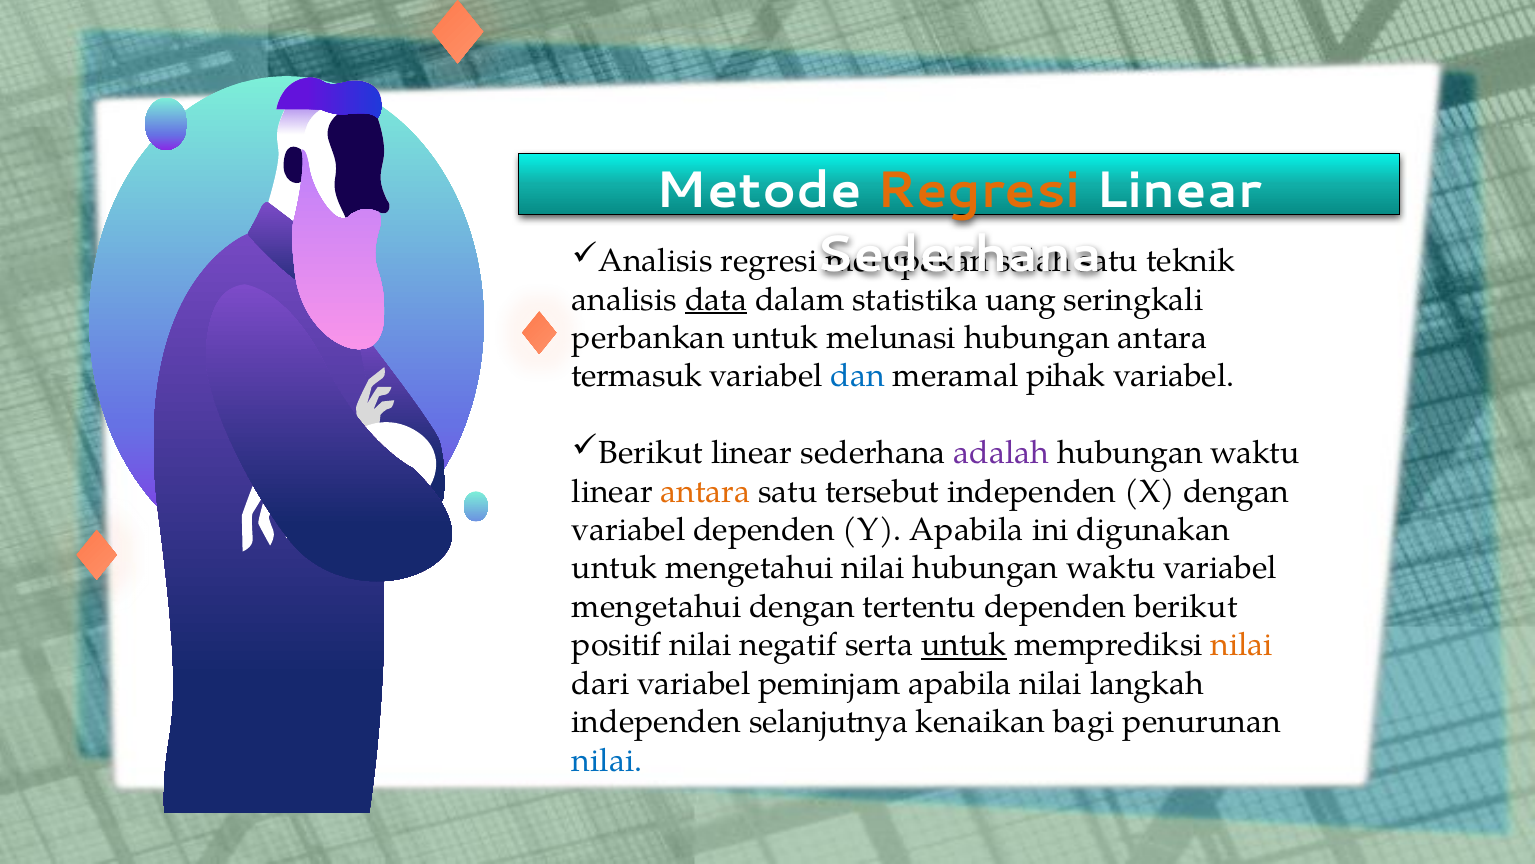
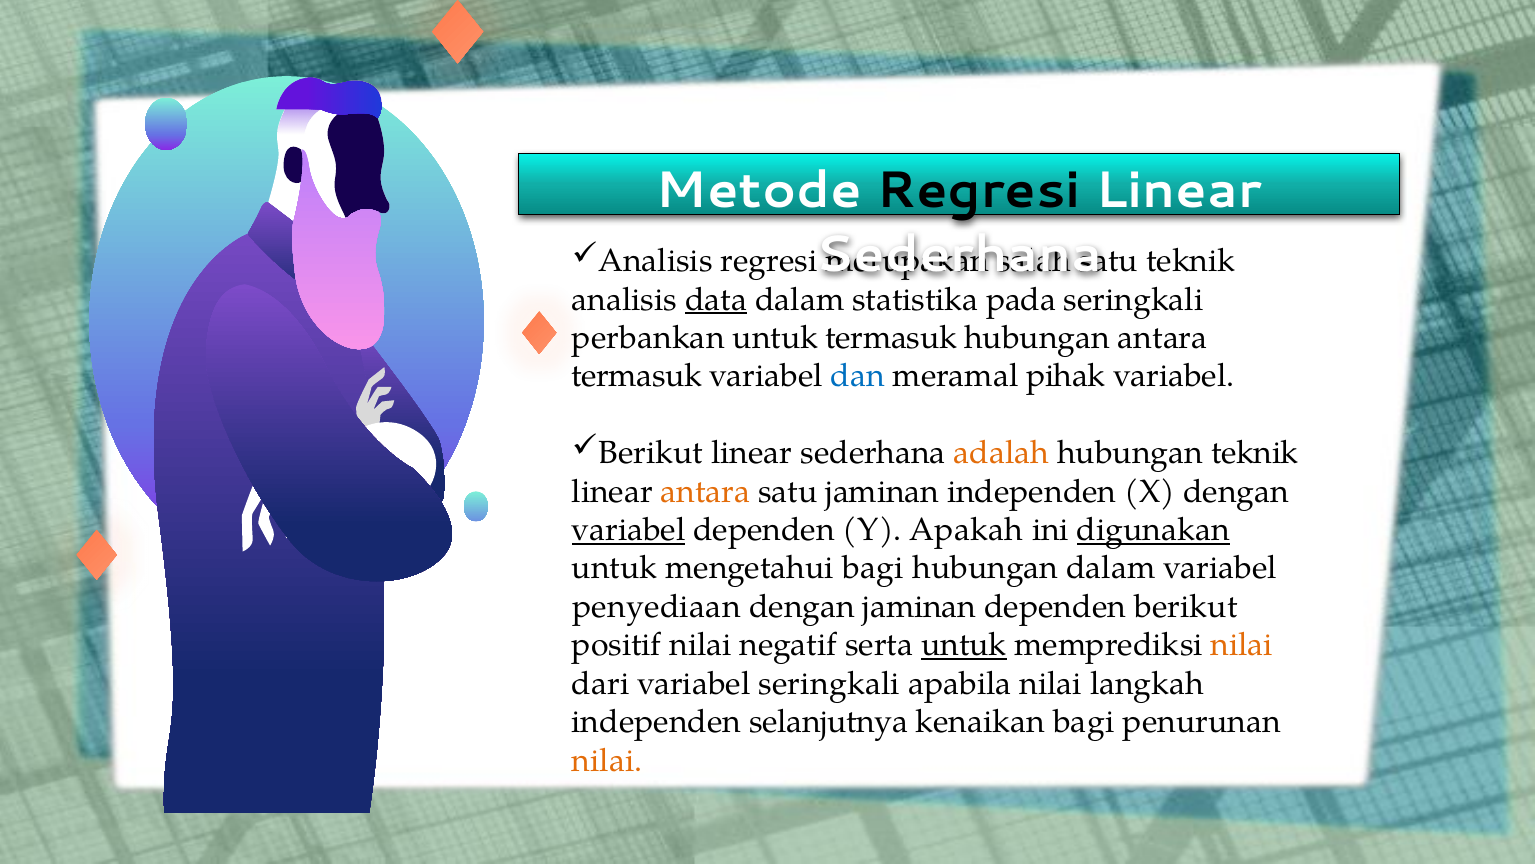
Regresi at (979, 191) colour: orange -> black
uang: uang -> pada
untuk melunasi: melunasi -> termasuk
adalah colour: purple -> orange
waktu at (1255, 453): waktu -> teknik
satu tersebut: tersebut -> jaminan
variabel at (629, 530) underline: none -> present
Y Apabila: Apabila -> Apakah
digunakan underline: none -> present
mengetahui nilai: nilai -> bagi
waktu at (1111, 568): waktu -> dalam
mengetahui at (657, 607): mengetahui -> penyediaan
dengan tertentu: tertentu -> jaminan
variabel peminjam: peminjam -> seringkali
nilai at (607, 760) colour: blue -> orange
